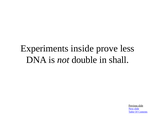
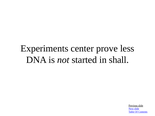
inside: inside -> center
double: double -> started
